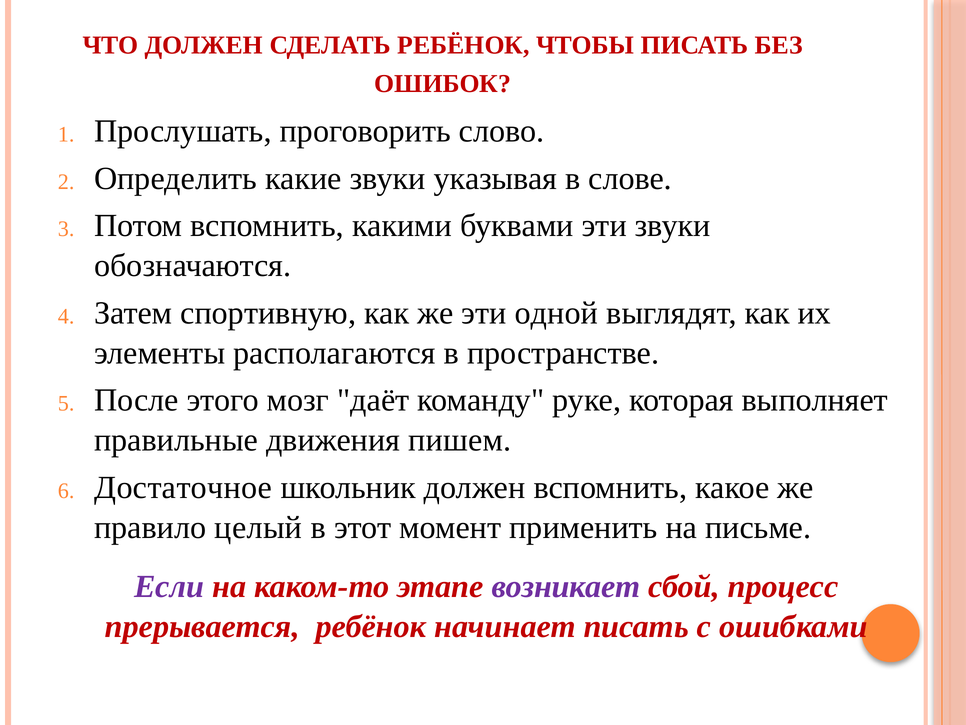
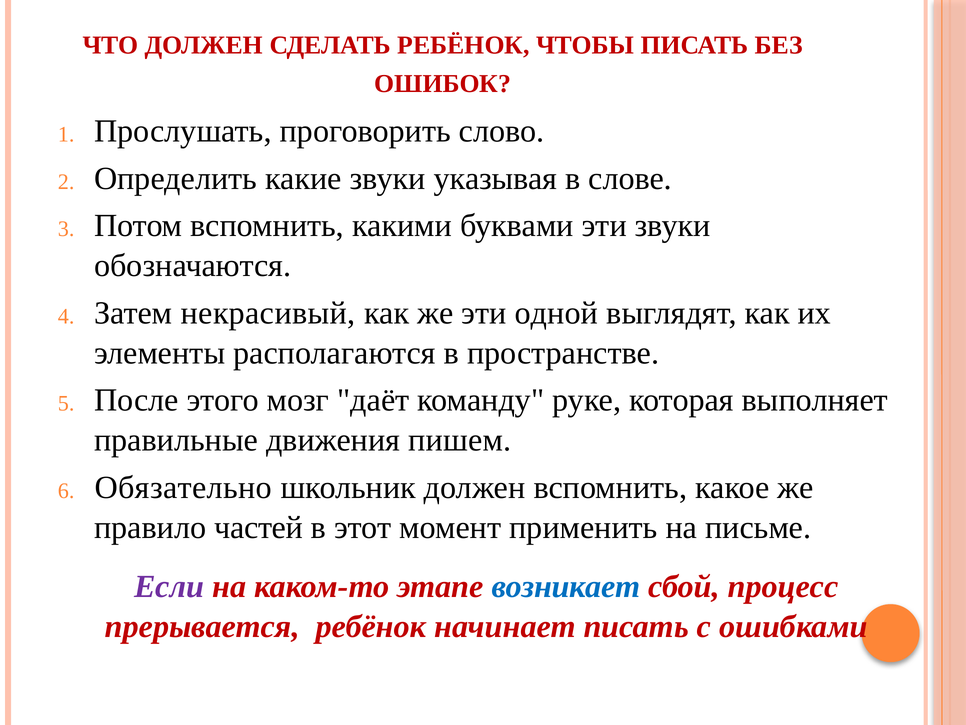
спортивную: спортивную -> некрасивый
Достаточное: Достаточное -> Обязательно
целый: целый -> частей
возникает colour: purple -> blue
